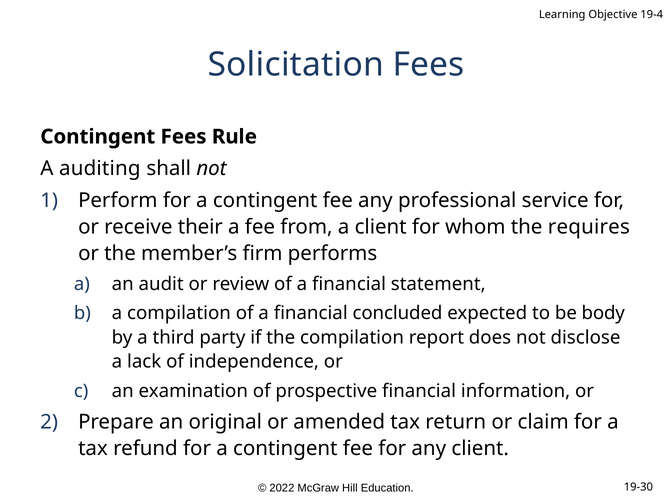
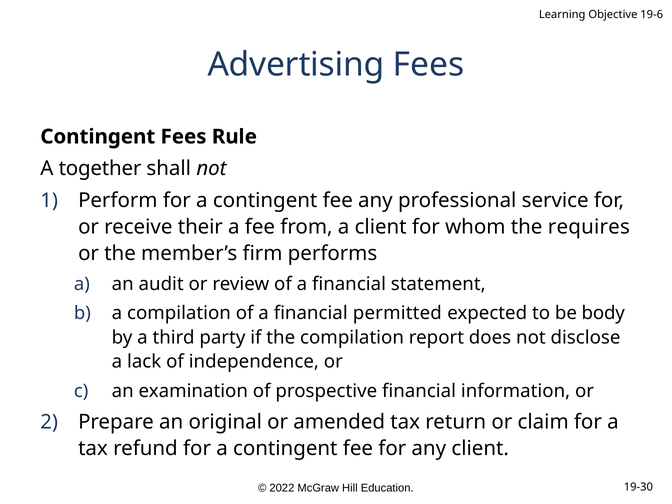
19-4: 19-4 -> 19-6
Solicitation: Solicitation -> Advertising
auditing: auditing -> together
concluded: concluded -> permitted
